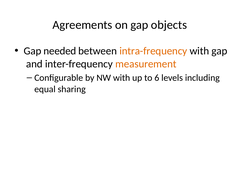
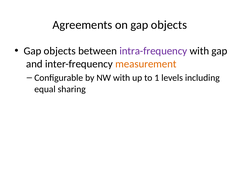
needed at (60, 51): needed -> objects
intra-frequency colour: orange -> purple
6: 6 -> 1
